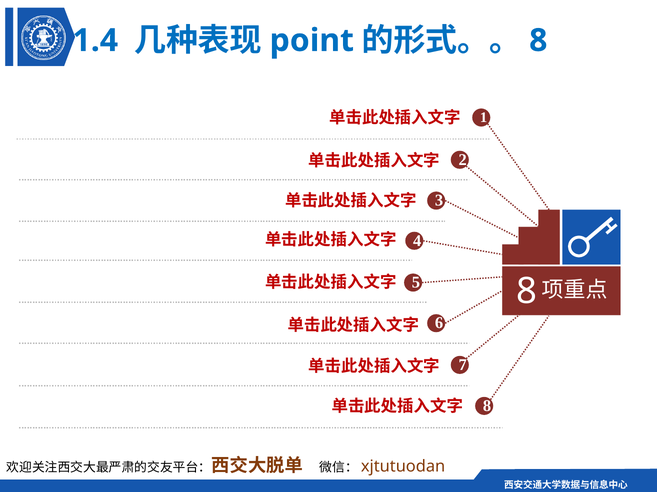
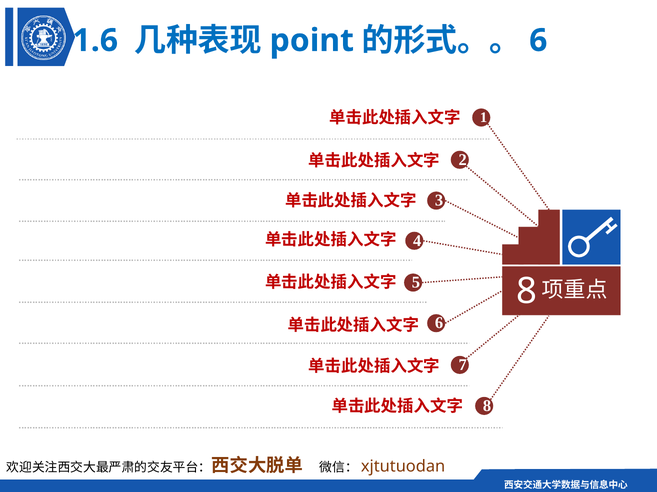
1.4: 1.4 -> 1.6
8 at (538, 41): 8 -> 6
